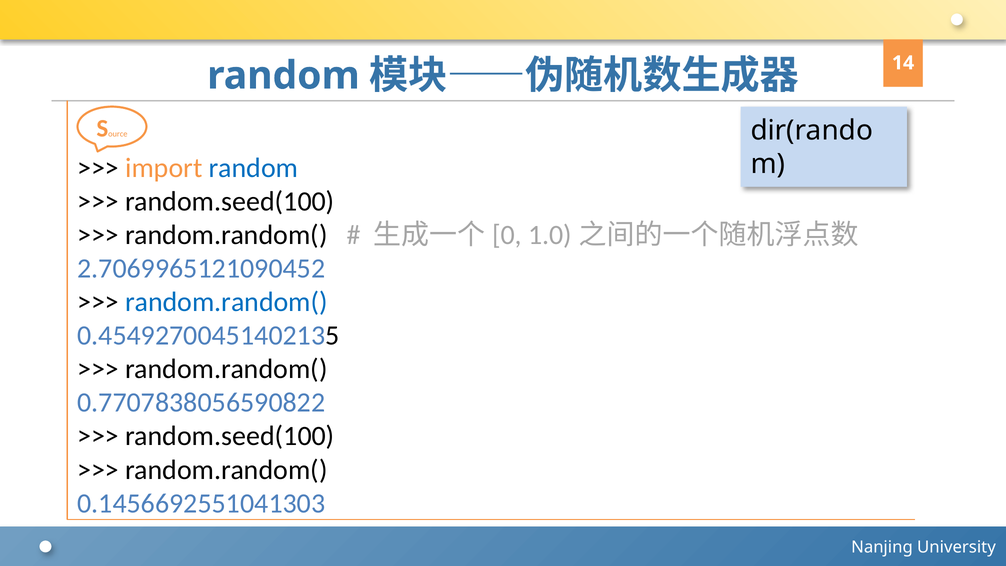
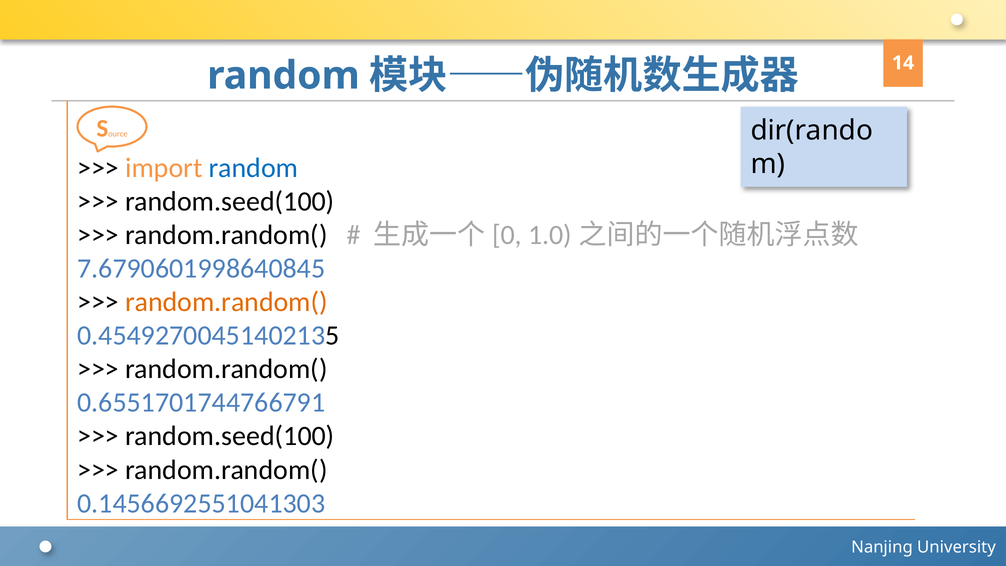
2.7069965121090452: 2.7069965121090452 -> 7.6790601998640845
random.random( at (226, 302) colour: blue -> orange
0.7707838056590822: 0.7707838056590822 -> 0.6551701744766791
